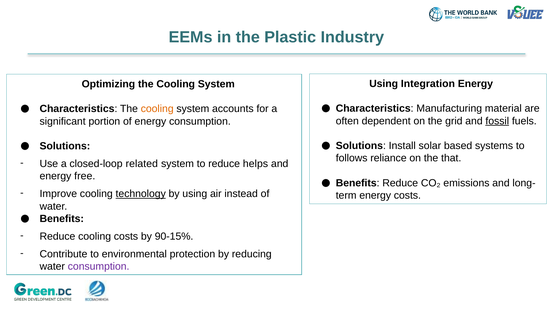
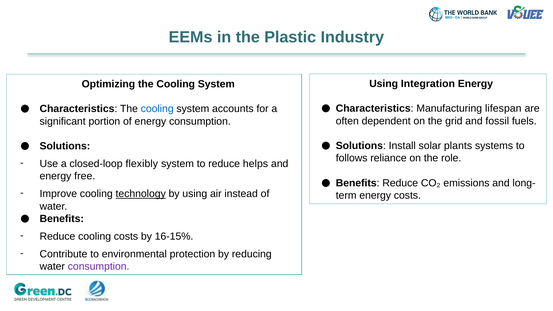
material: material -> lifespan
cooling at (157, 109) colour: orange -> blue
fossil underline: present -> none
based: based -> plants
that: that -> role
related: related -> flexibly
90-15%: 90-15% -> 16-15%
